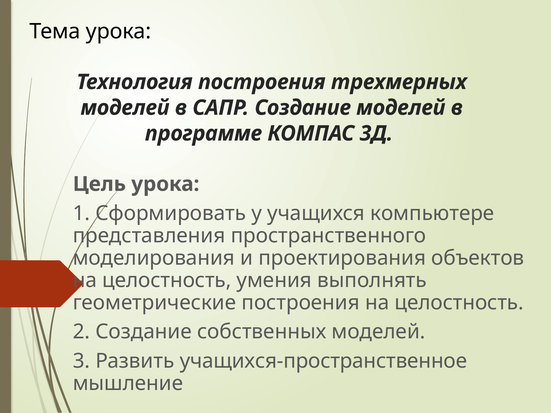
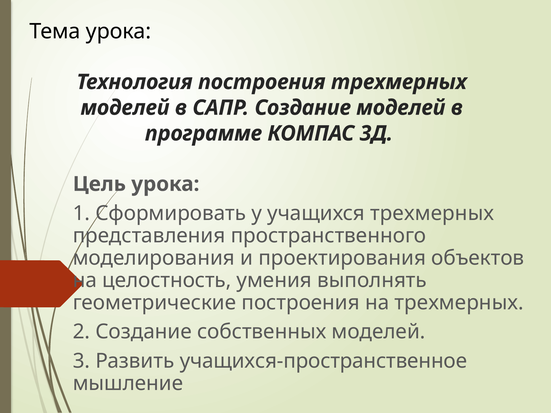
учащихся компьютере: компьютере -> трехмерных
построения на целостность: целостность -> трехмерных
